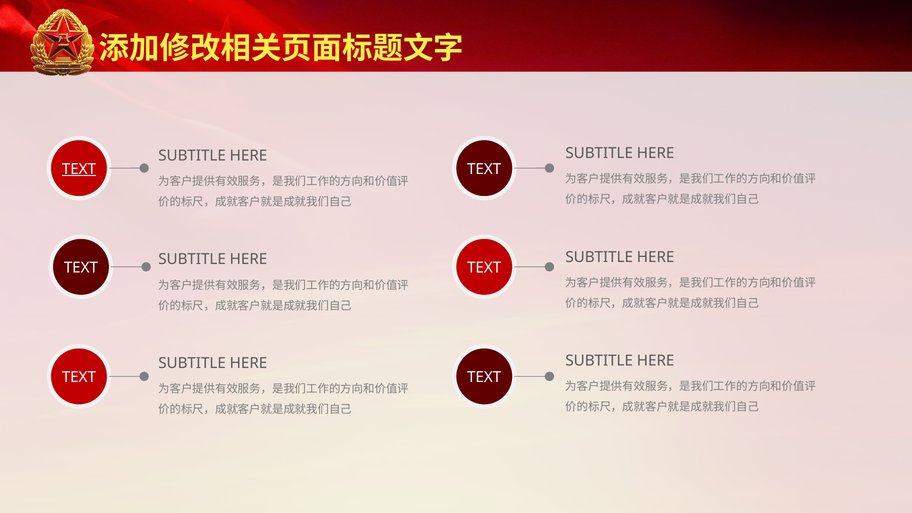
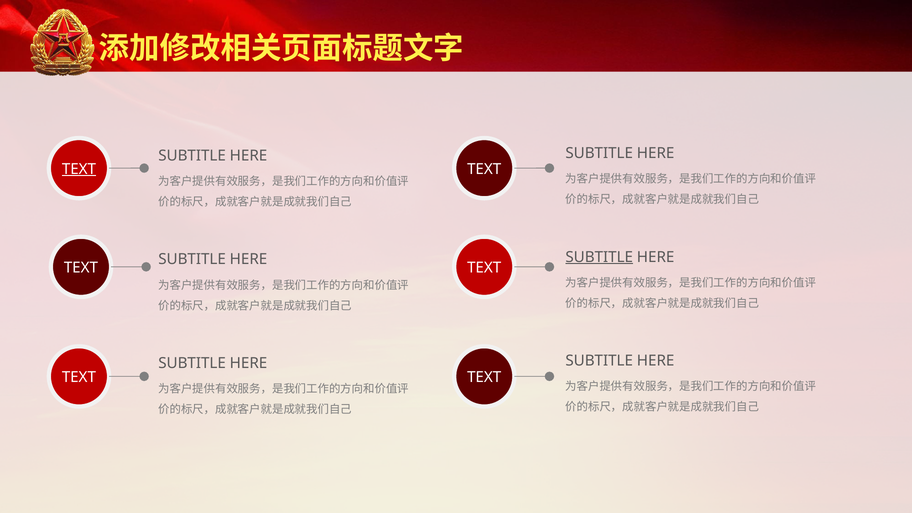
SUBTITLE at (599, 257) underline: none -> present
